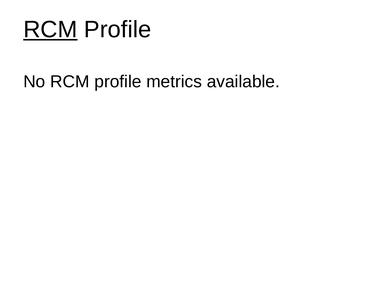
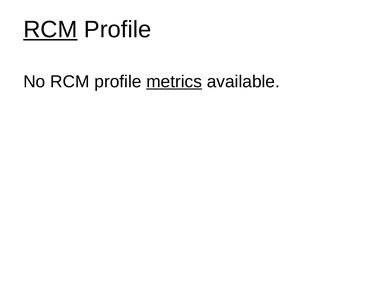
metrics underline: none -> present
